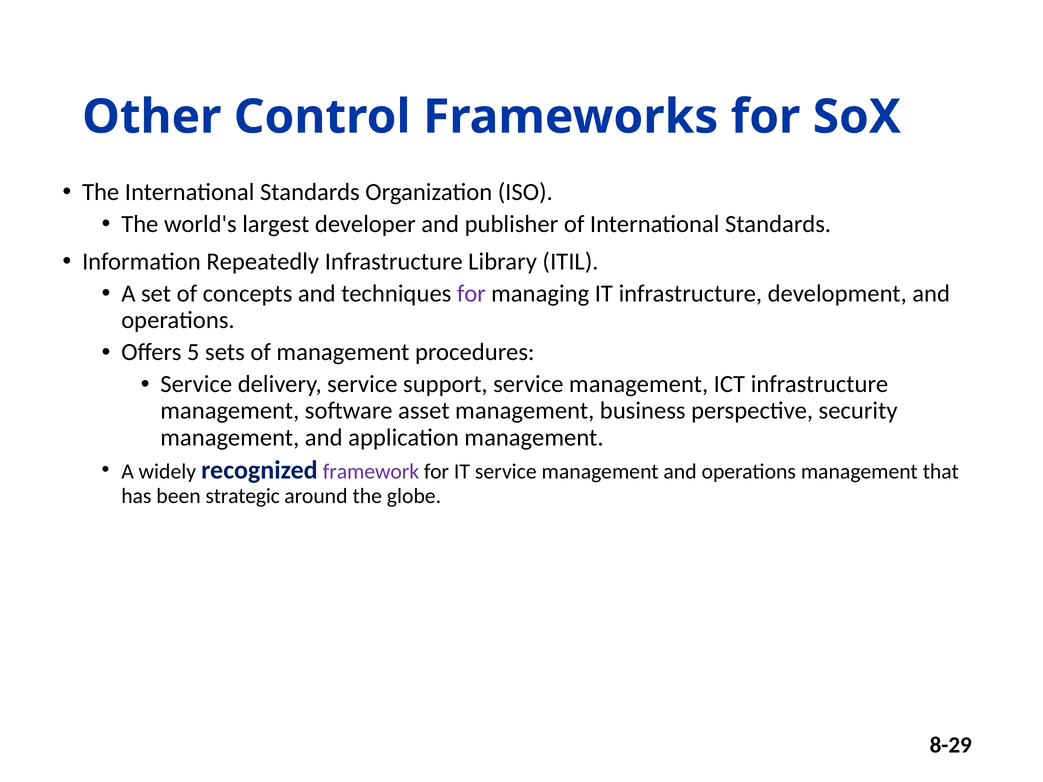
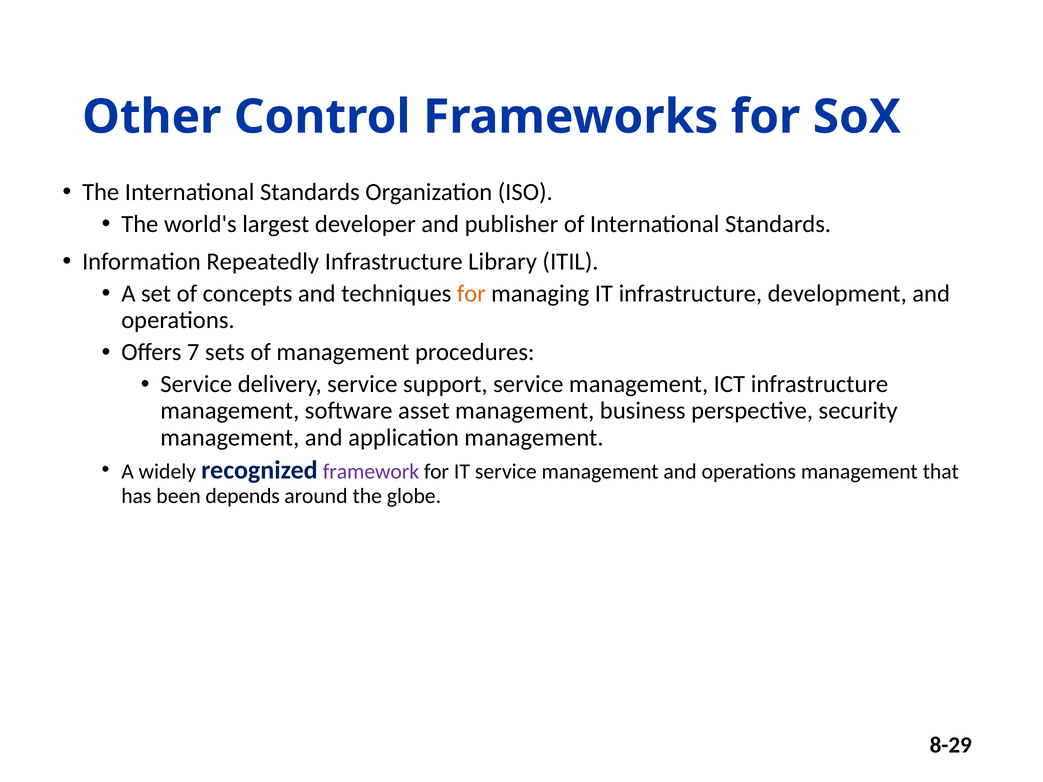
for at (471, 294) colour: purple -> orange
5: 5 -> 7
strategic: strategic -> depends
